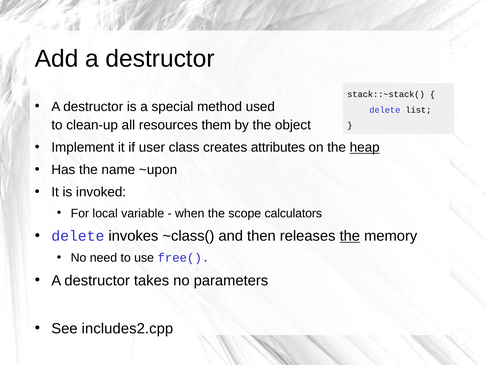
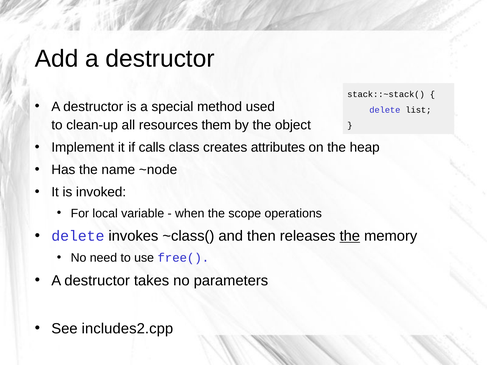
user: user -> calls
heap underline: present -> none
~upon: ~upon -> ~node
calculators: calculators -> operations
